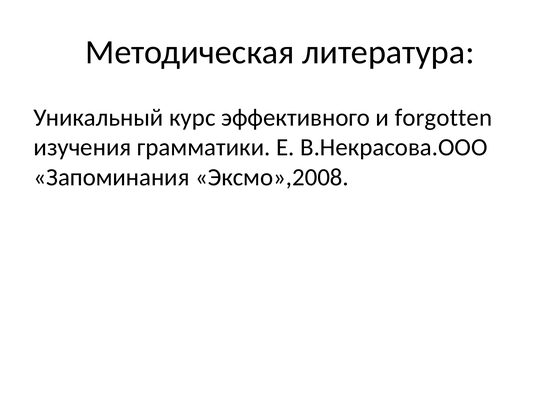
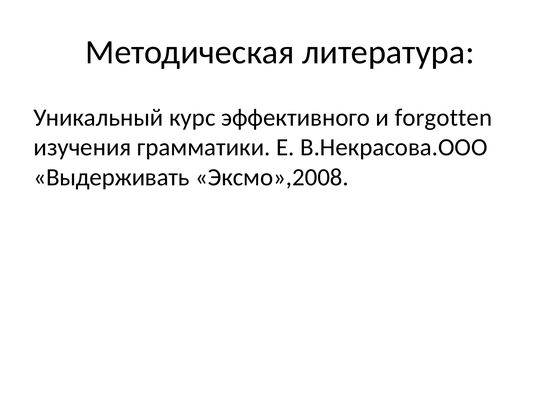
Запоминания: Запоминания -> Выдерживать
